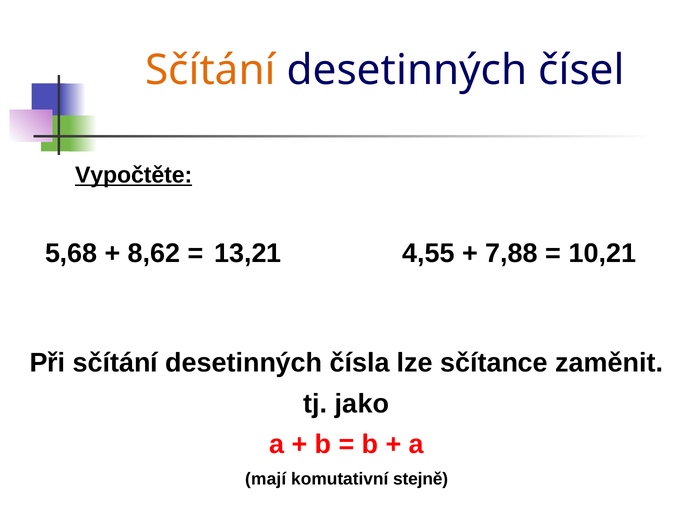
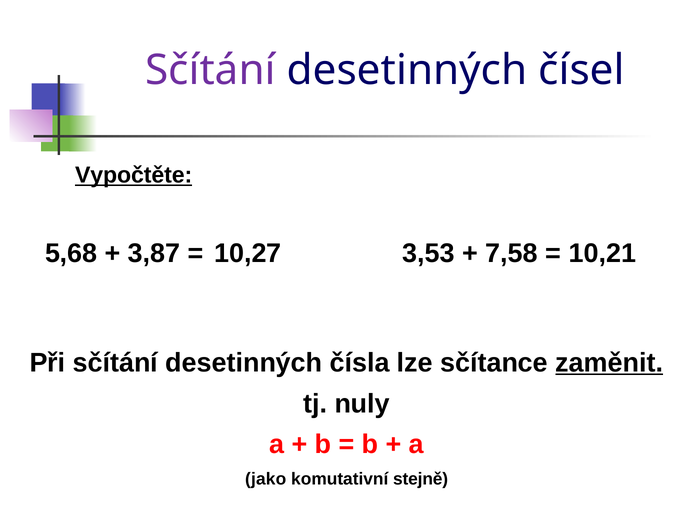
Sčítání at (211, 70) colour: orange -> purple
8,62: 8,62 -> 3,87
13,21: 13,21 -> 10,27
4,55: 4,55 -> 3,53
7,88: 7,88 -> 7,58
zaměnit underline: none -> present
jako: jako -> nuly
mají: mají -> jako
